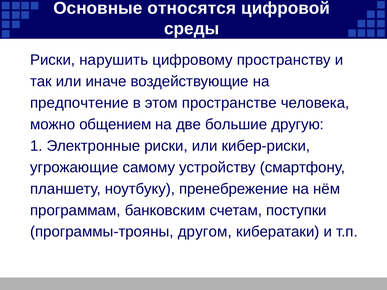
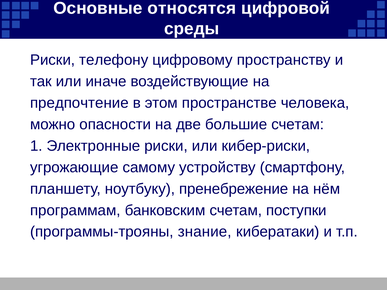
нарушить: нарушить -> телефону
общением: общением -> опасности
большие другую: другую -> счетам
другом: другом -> знание
